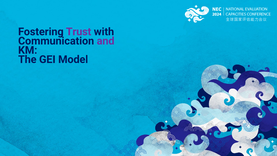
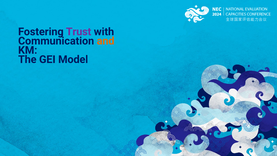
and colour: purple -> orange
